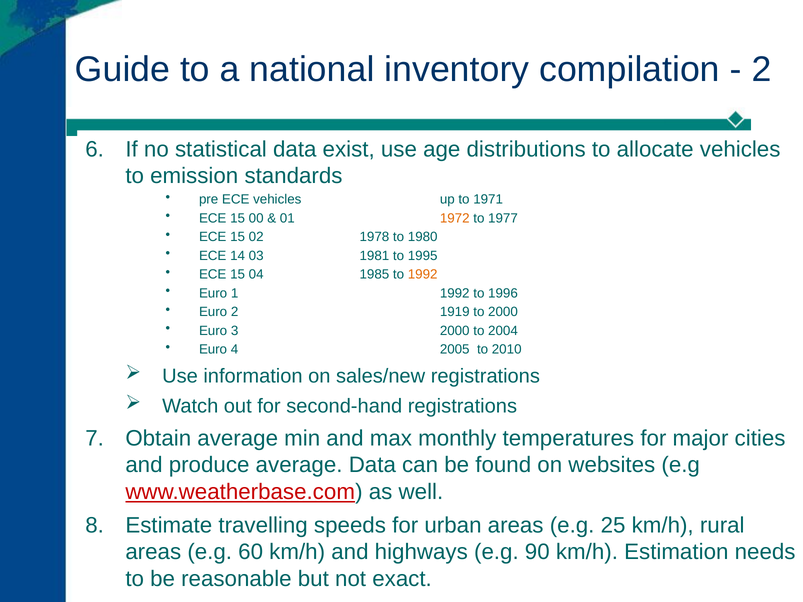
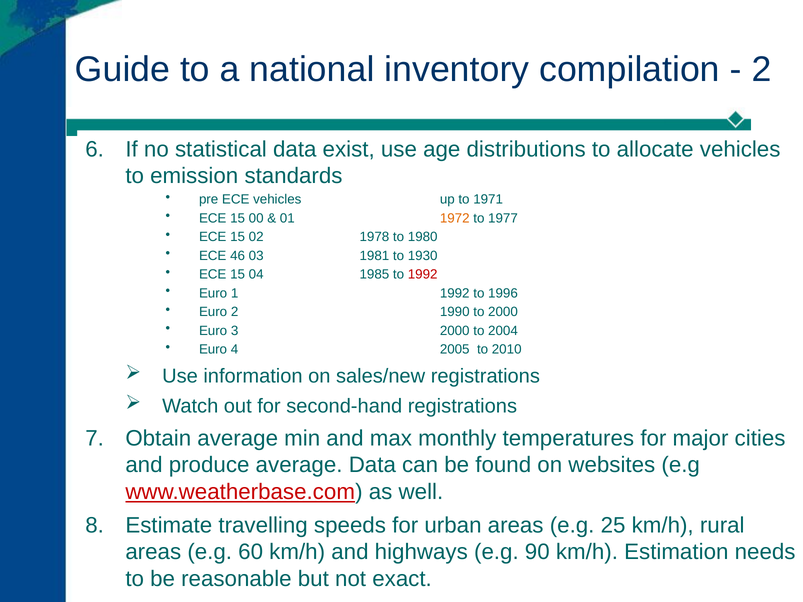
14: 14 -> 46
1995: 1995 -> 1930
1992 at (423, 275) colour: orange -> red
1919: 1919 -> 1990
